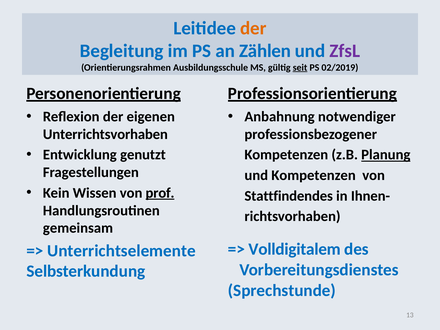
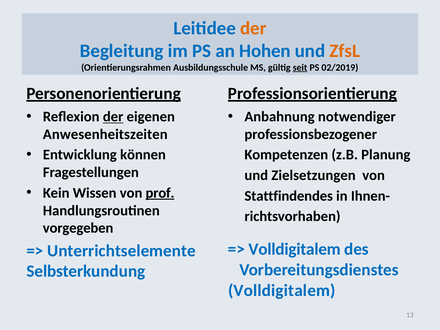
Zählen: Zählen -> Hohen
ZfsL colour: purple -> orange
der at (113, 117) underline: none -> present
Unterrichtsvorhaben: Unterrichtsvorhaben -> Anwesenheitszeiten
genutzt: genutzt -> können
Planung underline: present -> none
und Kompetenzen: Kompetenzen -> Zielsetzungen
gemeinsam: gemeinsam -> vorgegeben
Sprechstunde at (282, 290): Sprechstunde -> Volldigitalem
